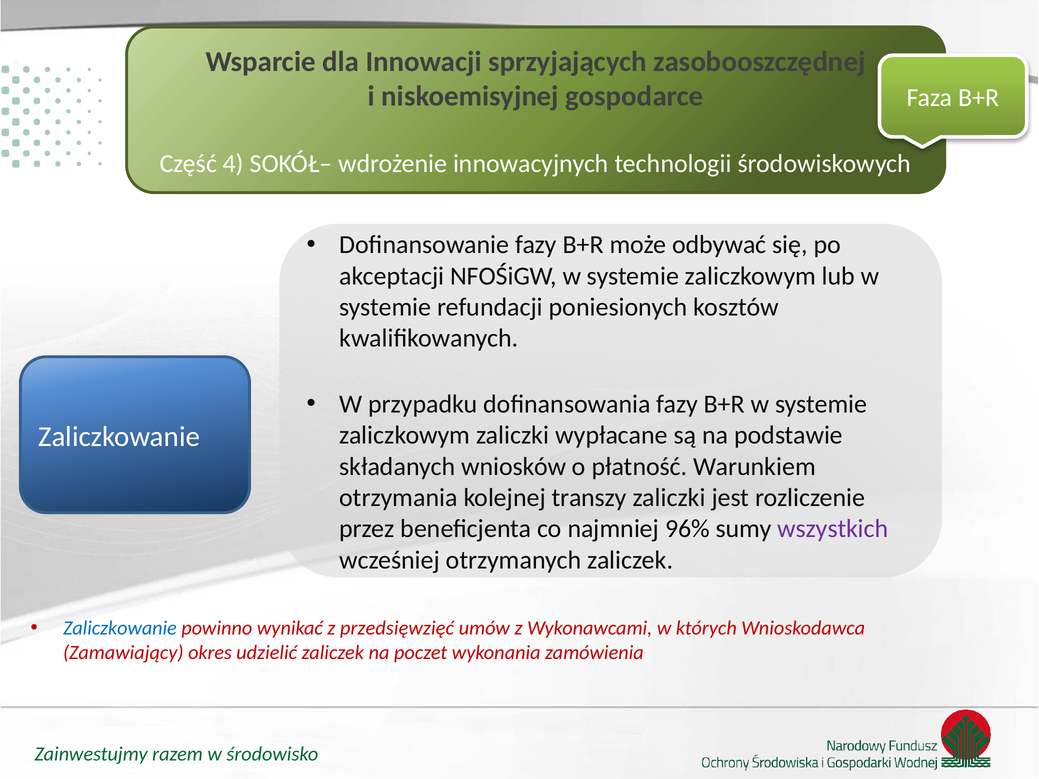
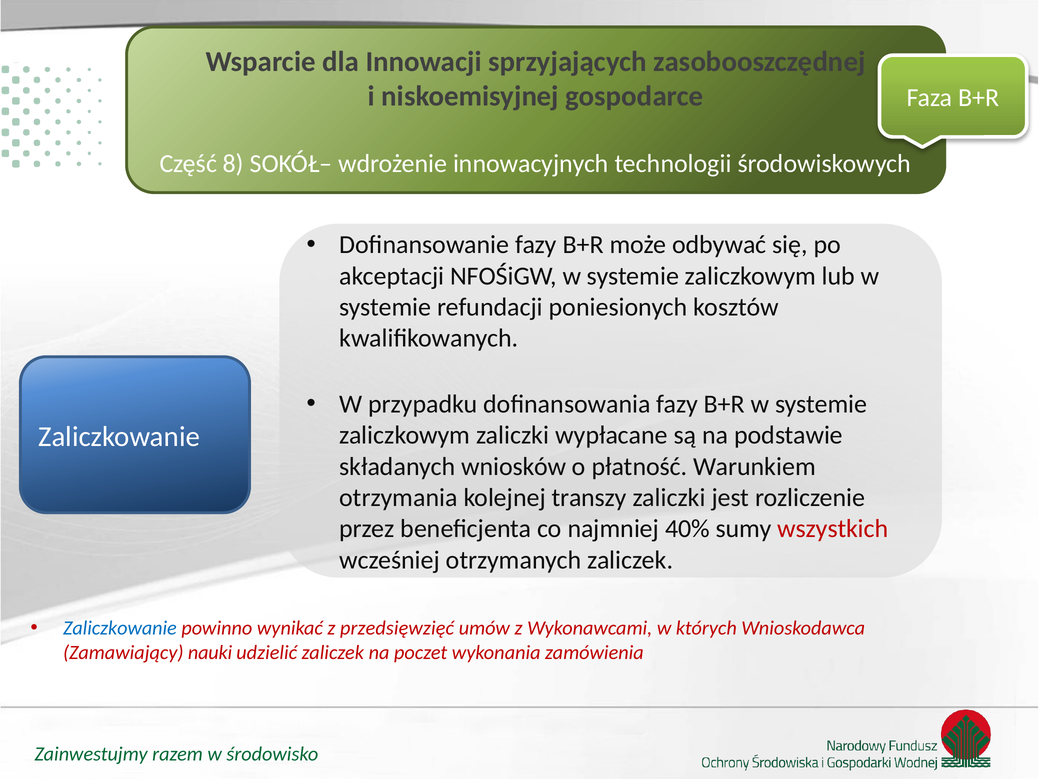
4: 4 -> 8
96%: 96% -> 40%
wszystkich colour: purple -> red
okres: okres -> nauki
